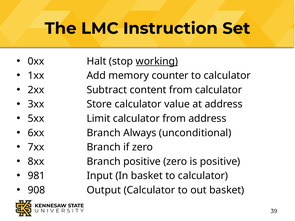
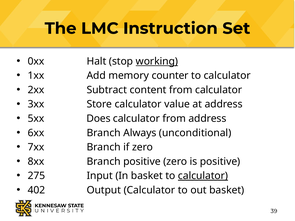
Limit: Limit -> Does
981: 981 -> 275
calculator at (203, 176) underline: none -> present
908: 908 -> 402
